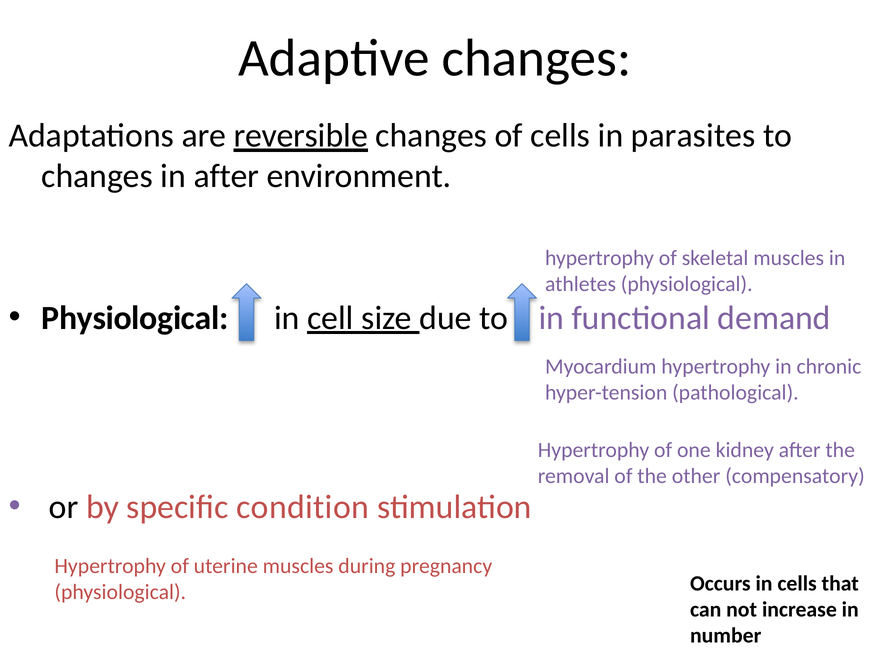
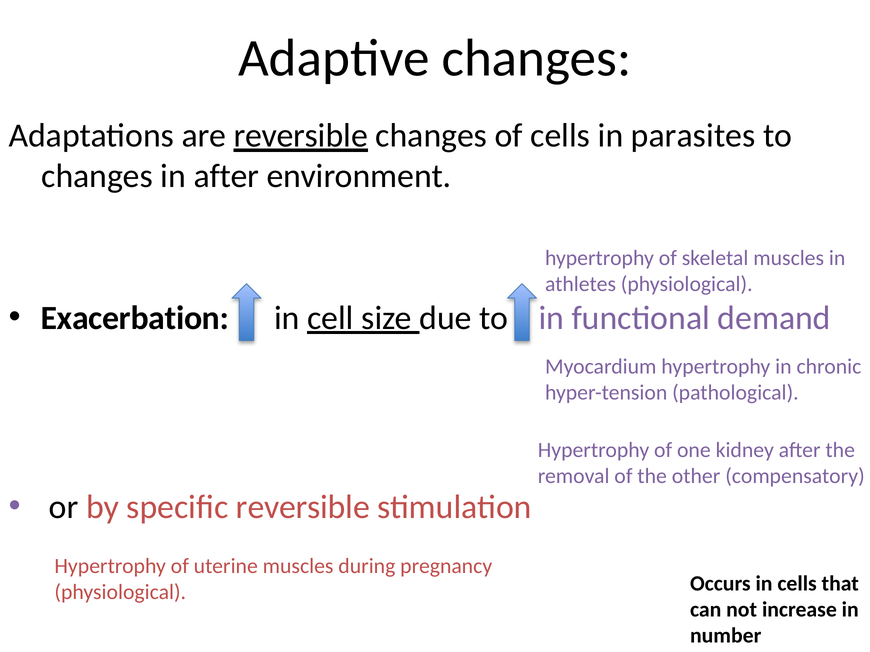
Physiological at (135, 318): Physiological -> Exacerbation
specific condition: condition -> reversible
